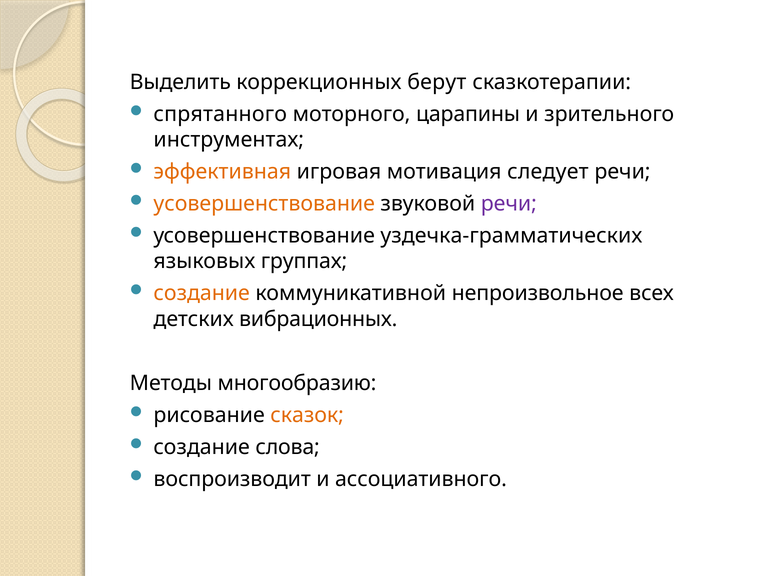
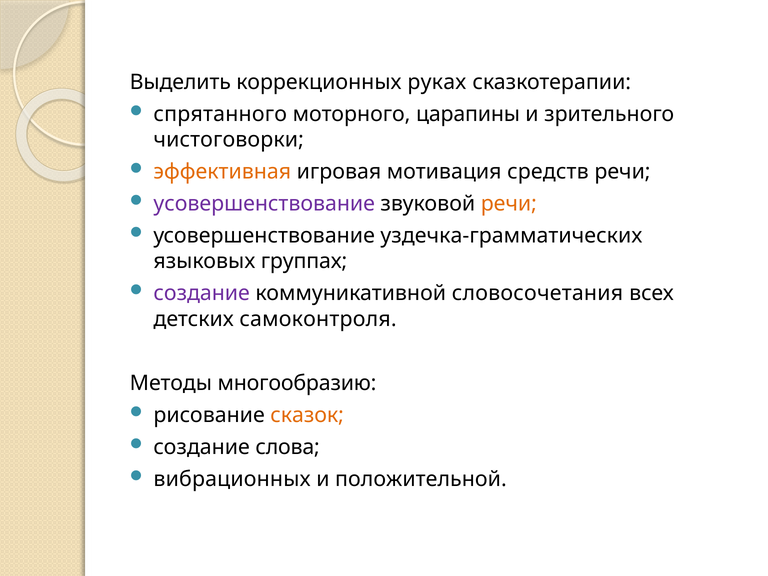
берут: берут -> руках
инструментах: инструментах -> чистоговорки
следует: следует -> средств
усовершенствование at (264, 204) colour: orange -> purple
речи at (509, 204) colour: purple -> orange
создание at (202, 293) colour: orange -> purple
непроизвольное: непроизвольное -> словосочетания
вибрационных: вибрационных -> самоконтроля
воспроизводит: воспроизводит -> вибрационных
ассоциативного: ассоциативного -> положительной
